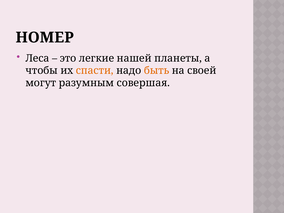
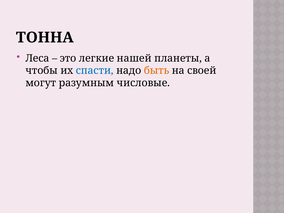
НОМЕР: НОМЕР -> ТОННА
спасти colour: orange -> blue
совершая: совершая -> числовые
